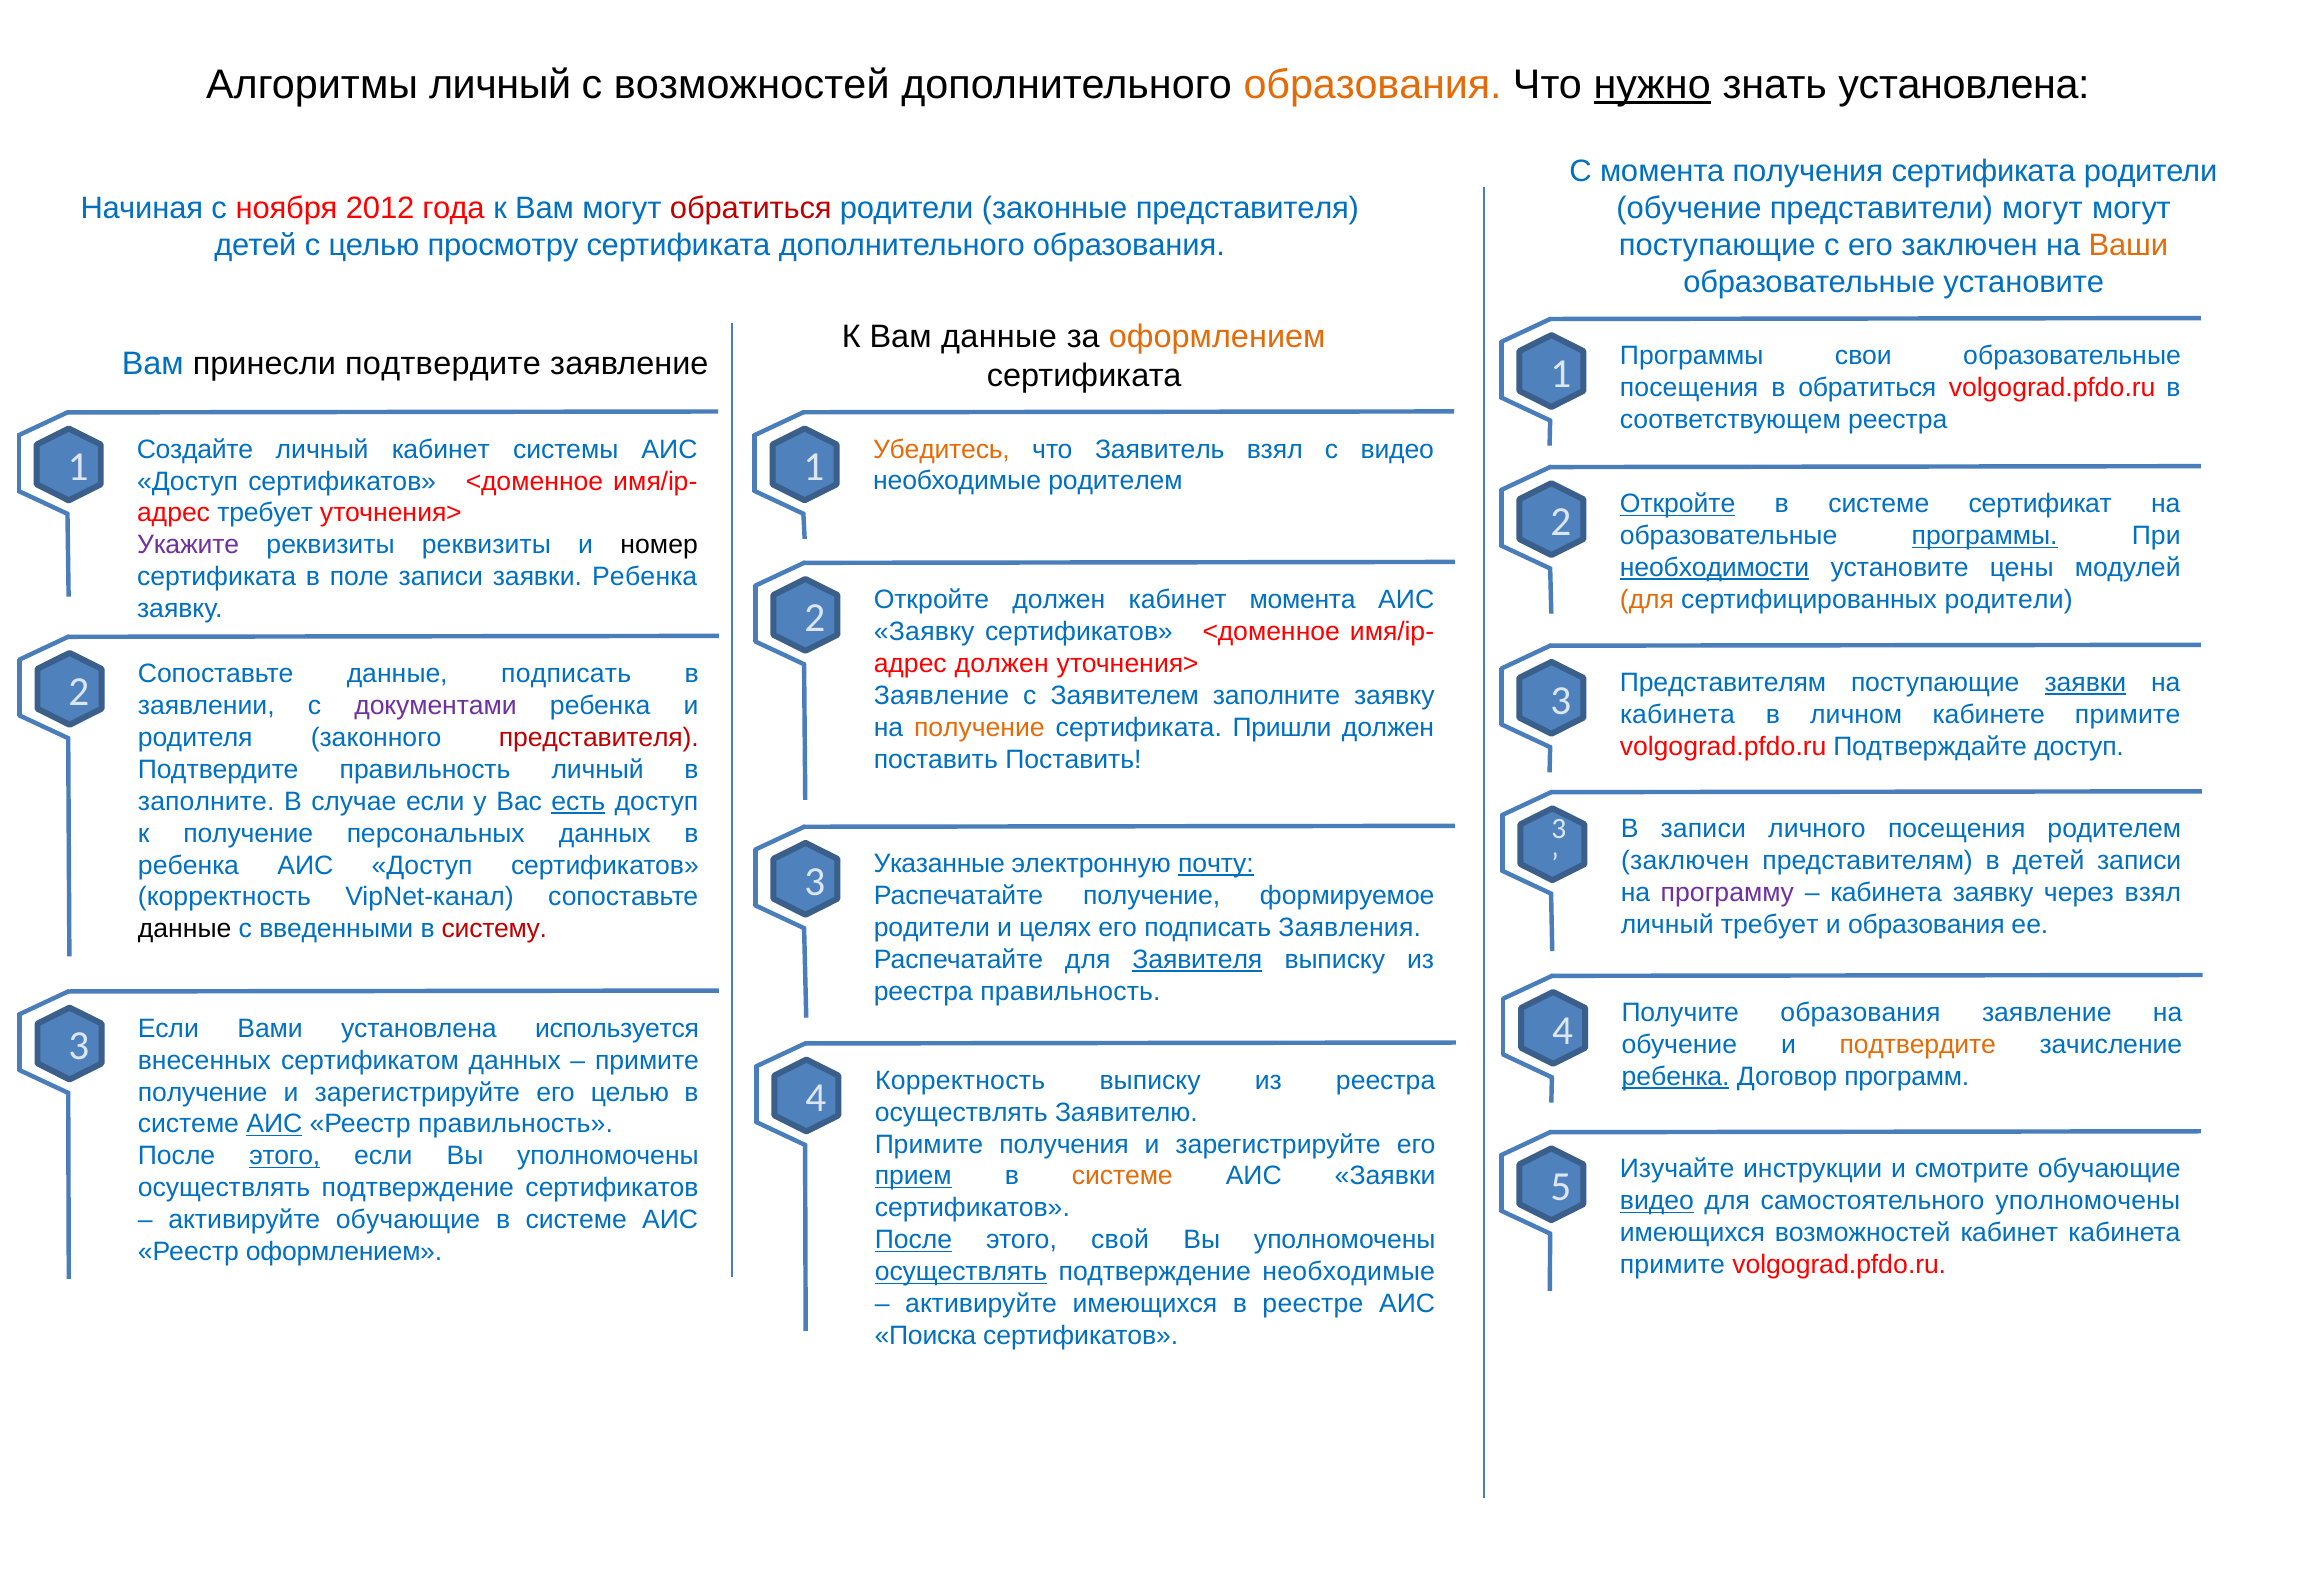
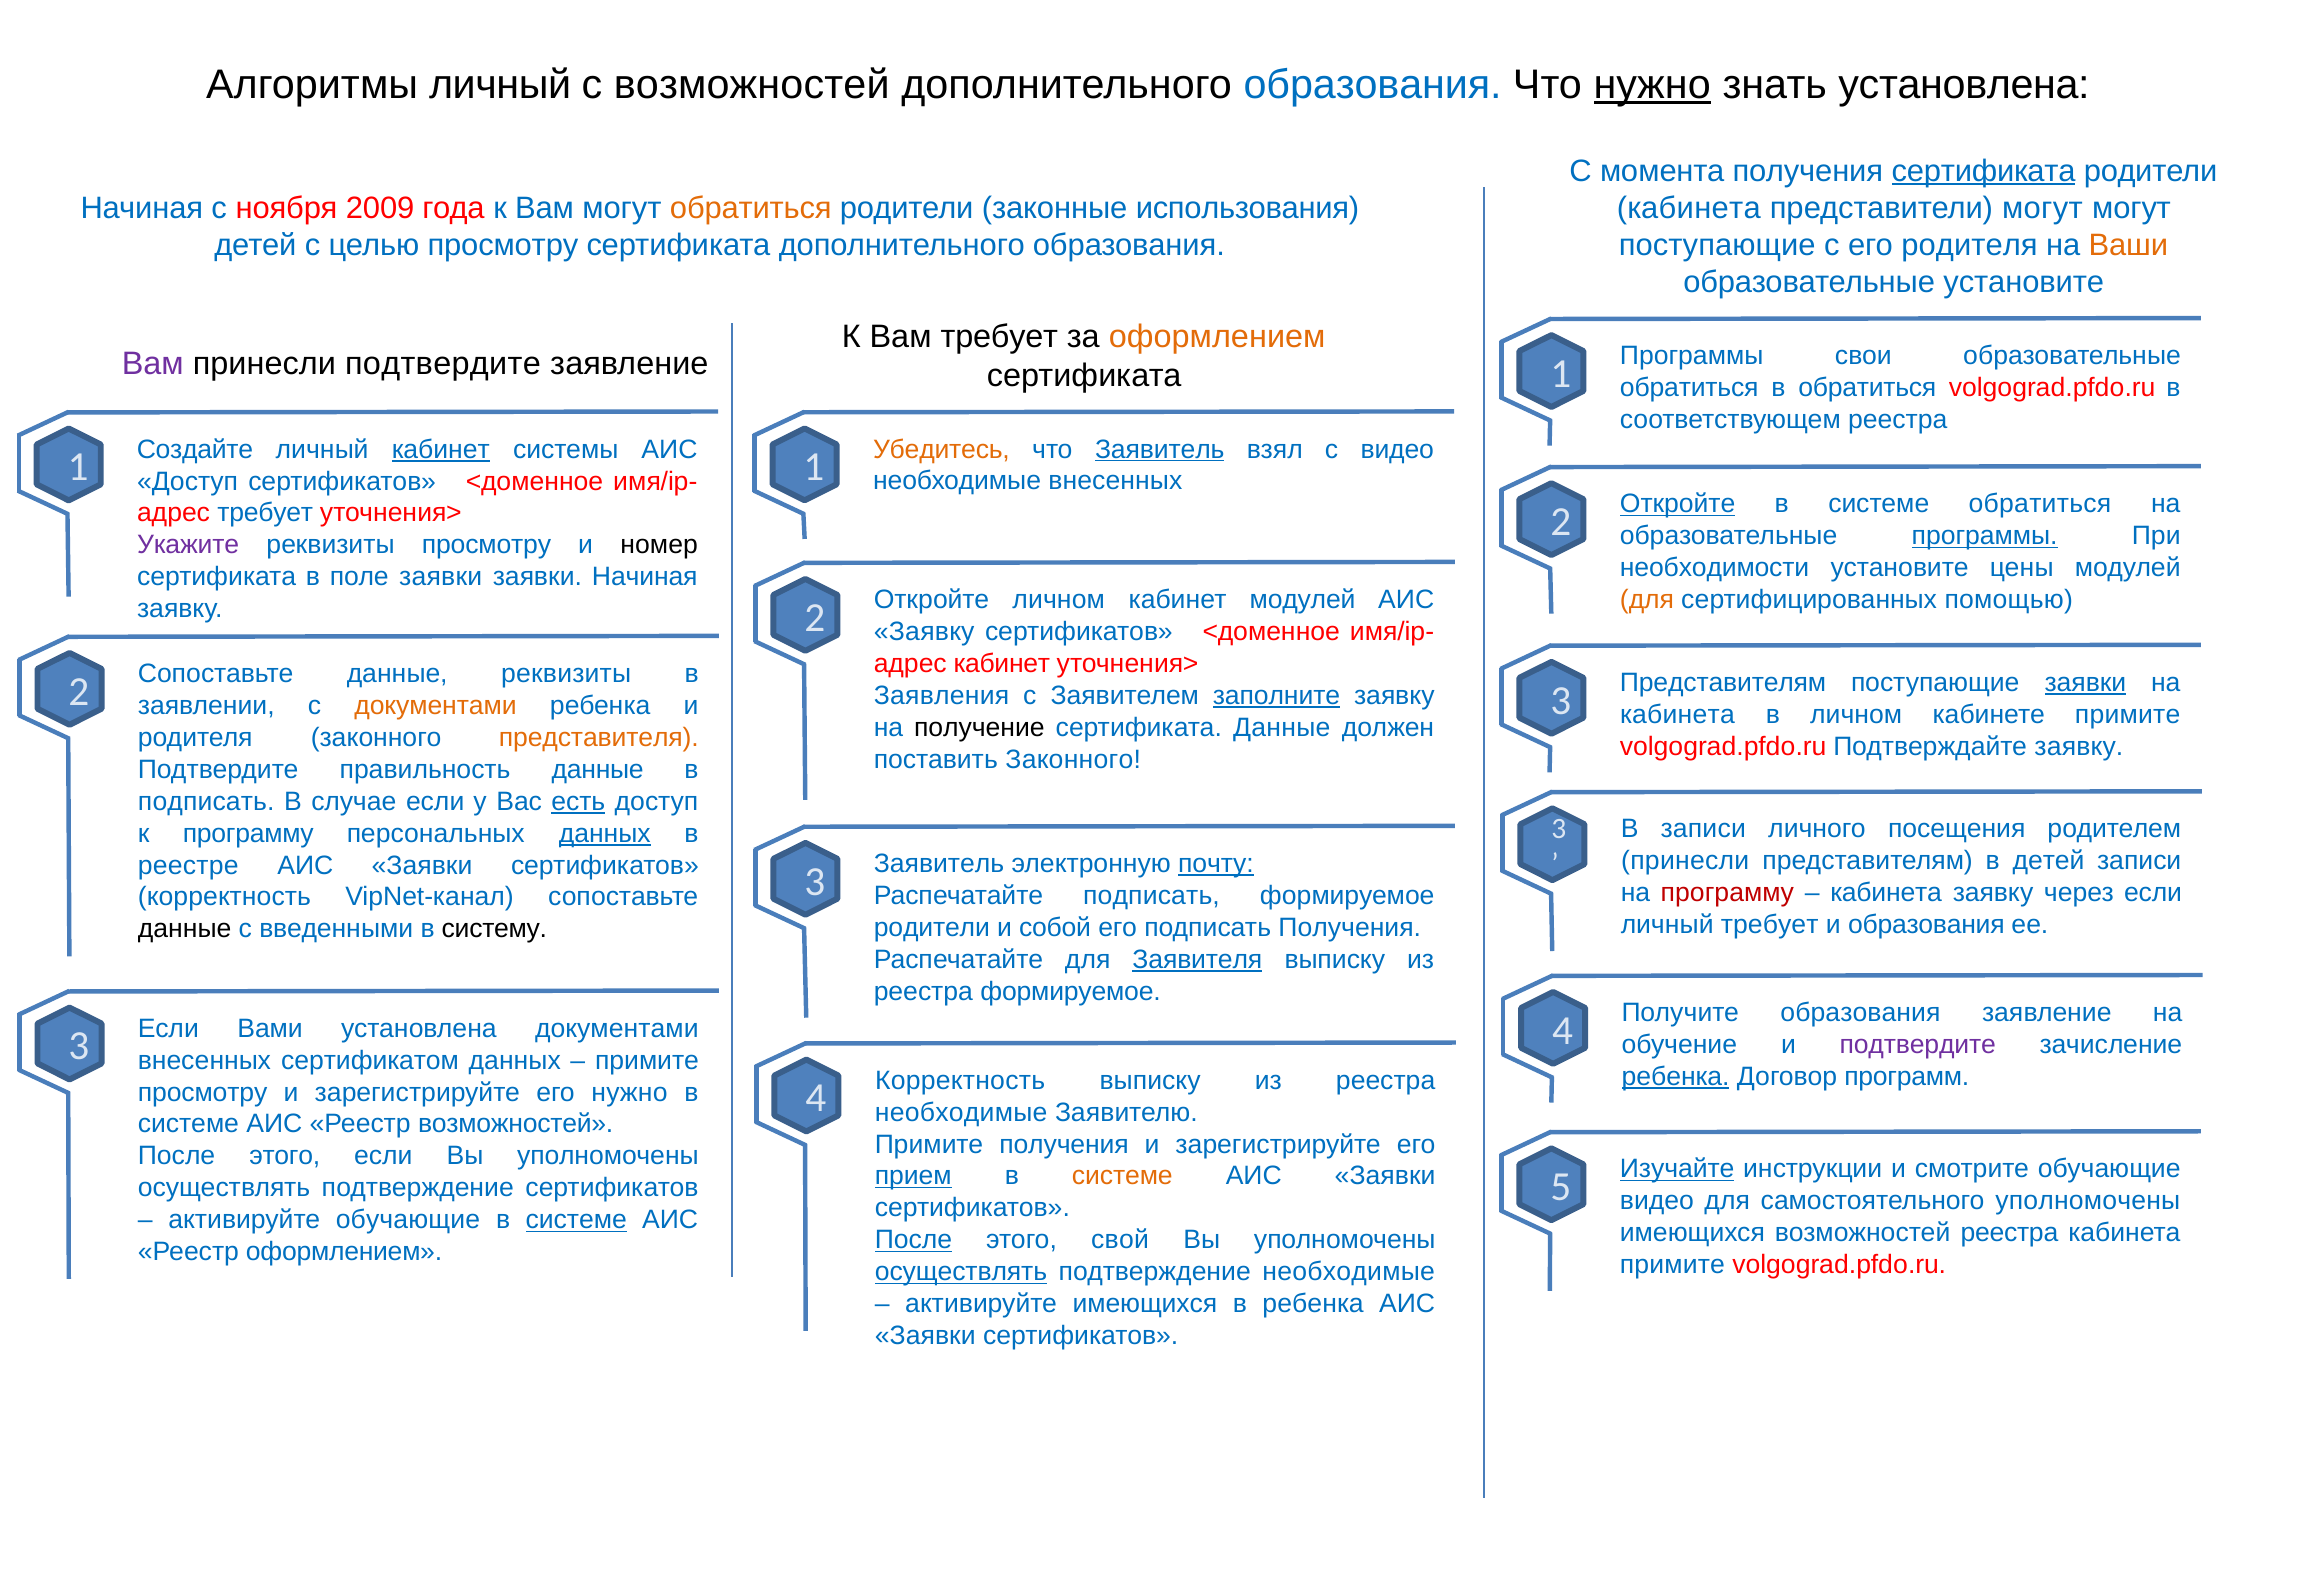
образования at (1373, 85) colour: orange -> blue
сертификата at (1984, 171) underline: none -> present
обучение at (1689, 208): обучение -> кабинета
2012: 2012 -> 2009
обратиться at (751, 209) colour: red -> orange
законные представителя: представителя -> использования
его заключен: заключен -> родителя
Вам данные: данные -> требует
Вам at (153, 364) colour: blue -> purple
посещения at (1689, 388): посещения -> обратиться
кабинет at (441, 449) underline: none -> present
Заявитель at (1160, 449) underline: none -> present
необходимые родителем: родителем -> внесенных
системе сертификат: сертификат -> обратиться
реквизиты реквизиты: реквизиты -> просмотру
необходимости underline: present -> none
поле записи: записи -> заявки
заявки Ребенка: Ребенка -> Начиная
Откройте должен: должен -> личном
кабинет момента: момента -> модулей
сертифицированных родители: родители -> помощью
должен at (1002, 664): должен -> кабинет
данные подписать: подписать -> реквизиты
Заявление at (942, 696): Заявление -> Заявления
заполните at (1277, 696) underline: none -> present
документами at (436, 706) colour: purple -> orange
получение at (979, 728) colour: orange -> black
сертификата Пришли: Пришли -> Данные
представителя at (599, 738) colour: red -> orange
Подтверждайте доступ: доступ -> заявку
поставить Поставить: Поставить -> Законного
правильность личный: личный -> данные
заполните at (206, 802): заполните -> подписать
к получение: получение -> программу
данных at (605, 834) underline: none -> present
заключен at (1685, 861): заключен -> принесли
Указанные at (939, 864): Указанные -> Заявитель
ребенка at (188, 865): ребенка -> реестре
Доступ at (422, 865): Доступ -> Заявки
программу at (1727, 893) colour: purple -> red
через взял: взял -> если
Распечатайте получение: получение -> подписать
целях: целях -> собой
подписать Заявления: Заявления -> Получения
систему colour: red -> black
реестра правильность: правильность -> формируемое
установлена используется: используется -> документами
подтвердите at (1918, 1045) colour: orange -> purple
получение at (203, 1092): получение -> просмотру
его целью: целью -> нужно
осуществлять at (961, 1113): осуществлять -> необходимые
АИС at (274, 1124) underline: present -> none
Реестр правильность: правильность -> возможностей
этого at (285, 1156) underline: present -> none
Изучайте underline: none -> present
видео at (1657, 1201) underline: present -> none
системе at (576, 1220) underline: none -> present
возможностей кабинет: кабинет -> реестра
в реестре: реестре -> ребенка
Поиска at (925, 1336): Поиска -> Заявки
